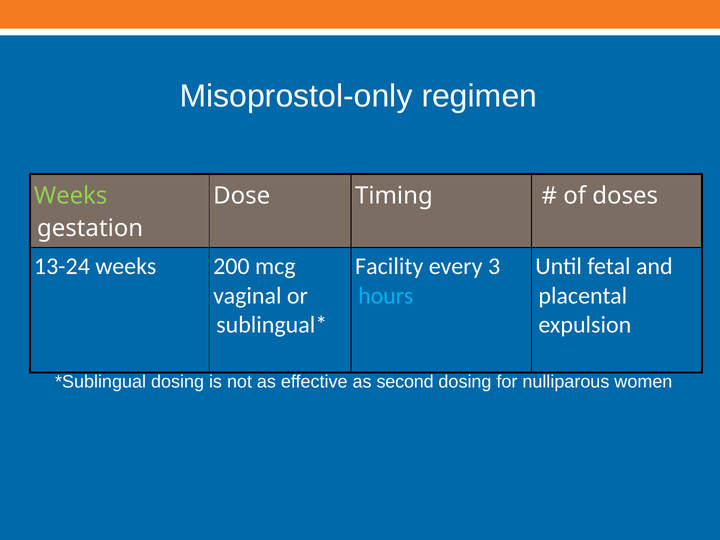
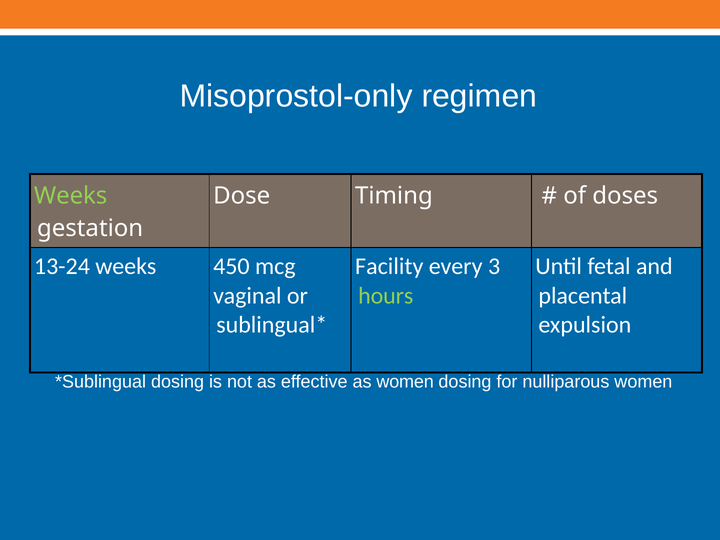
200: 200 -> 450
hours colour: light blue -> light green
as second: second -> women
